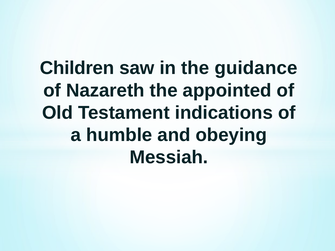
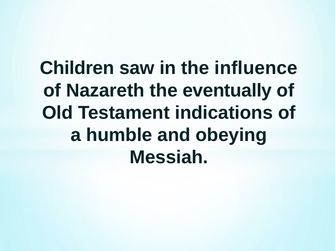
guidance: guidance -> influence
appointed: appointed -> eventually
